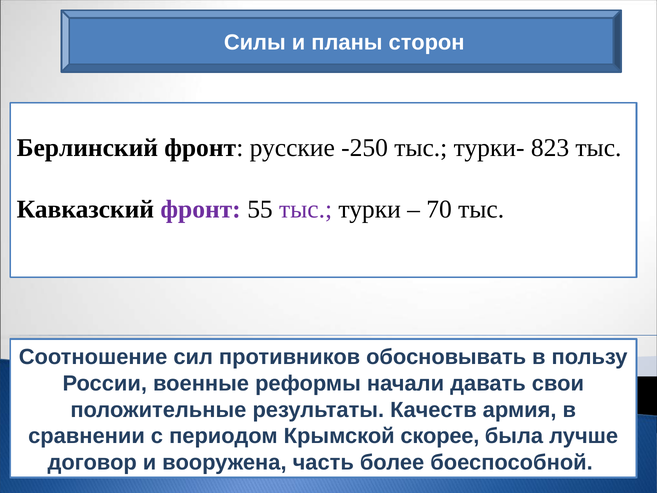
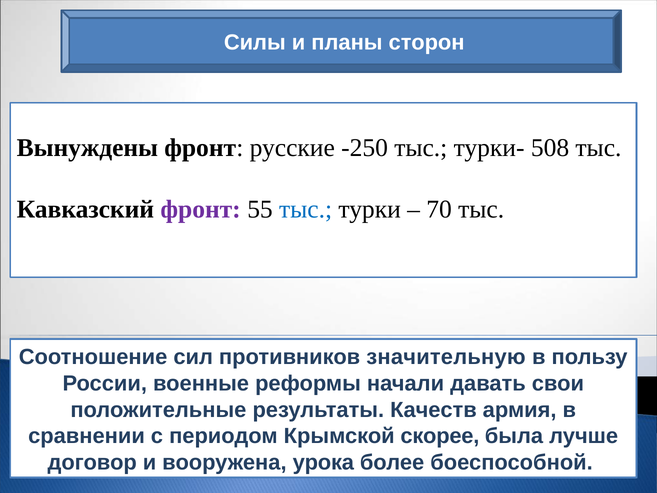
Берлинский: Берлинский -> Вынуждены
823: 823 -> 508
тыс at (306, 209) colour: purple -> blue
обосновывать: обосновывать -> значительную
часть: часть -> урока
